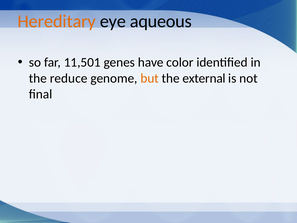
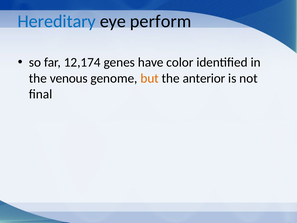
Hereditary colour: orange -> blue
aqueous: aqueous -> perform
11,501: 11,501 -> 12,174
reduce: reduce -> venous
external: external -> anterior
